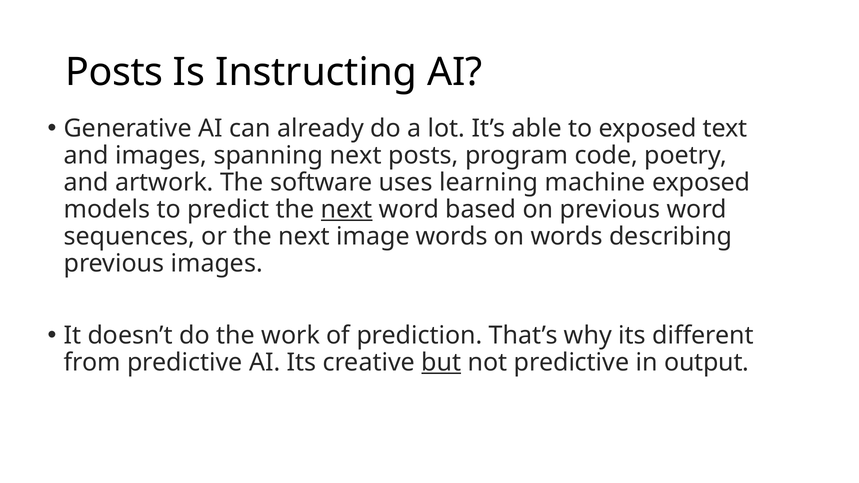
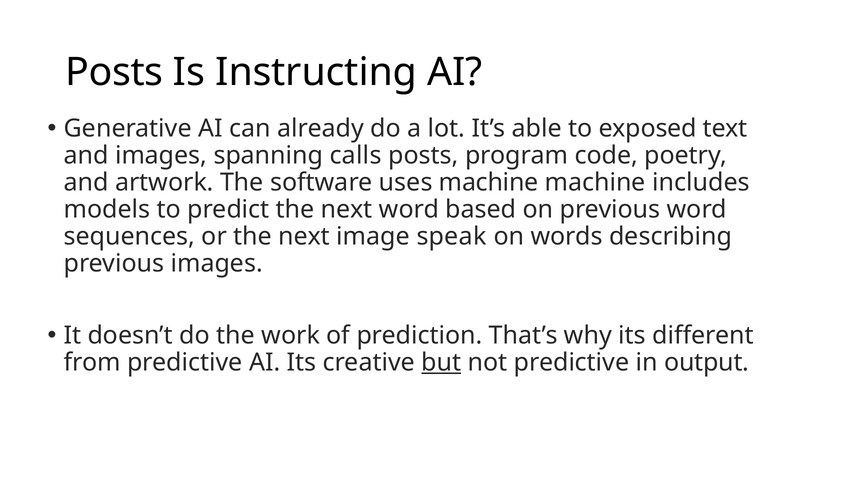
spanning next: next -> calls
uses learning: learning -> machine
machine exposed: exposed -> includes
next at (347, 210) underline: present -> none
image words: words -> speak
